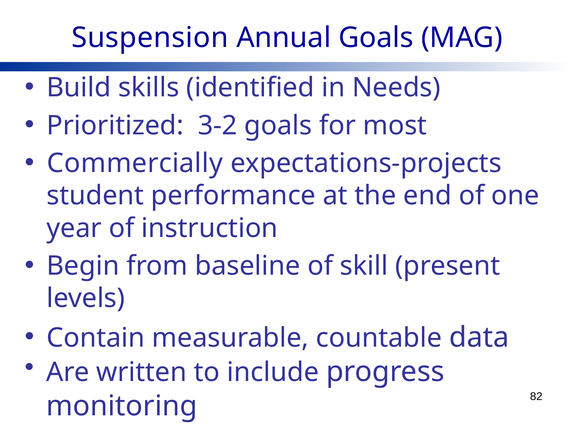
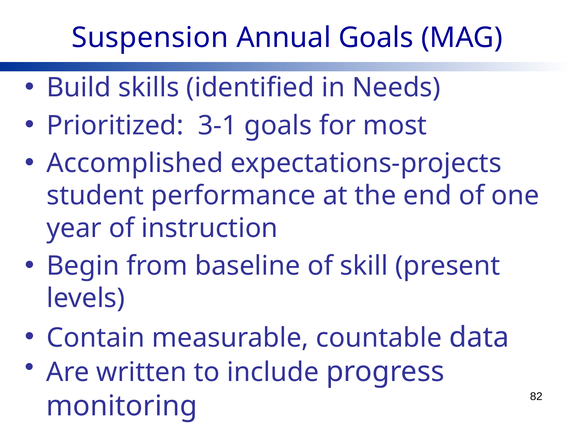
3-2: 3-2 -> 3-1
Commercially: Commercially -> Accomplished
